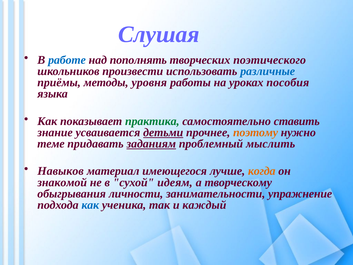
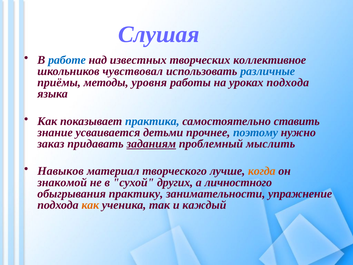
пополнять: пополнять -> известных
поэтического: поэтического -> коллективное
произвести: произвести -> чувствовал
уроках пособия: пособия -> подхода
практика colour: green -> blue
детьми underline: present -> none
поэтому colour: orange -> blue
теме: теме -> заказ
имеющегося: имеющегося -> творческого
идеям: идеям -> других
творческому: творческому -> личностного
личности: личности -> практику
как at (90, 205) colour: blue -> orange
